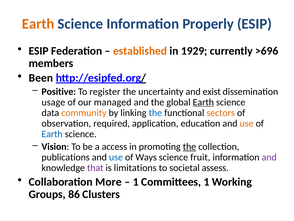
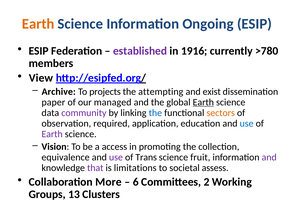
Properly: Properly -> Ongoing
established colour: orange -> purple
1929: 1929 -> 1916
>696: >696 -> >780
Been: Been -> View
Positive: Positive -> Archive
register: register -> projects
uncertainty: uncertainty -> attempting
usage: usage -> paper
community colour: orange -> purple
use at (247, 123) colour: orange -> blue
Earth at (52, 134) colour: blue -> purple
the at (190, 146) underline: present -> none
publications: publications -> equivalence
use at (116, 157) colour: blue -> purple
Ways: Ways -> Trans
1 at (136, 182): 1 -> 6
Committees 1: 1 -> 2
86: 86 -> 13
